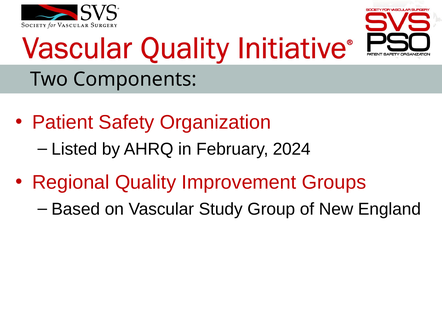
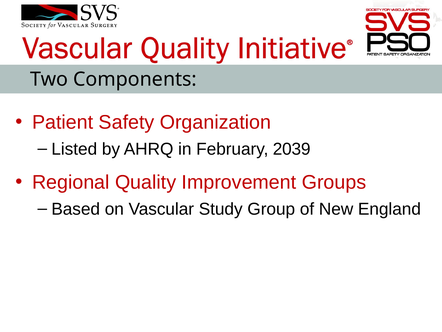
2024: 2024 -> 2039
